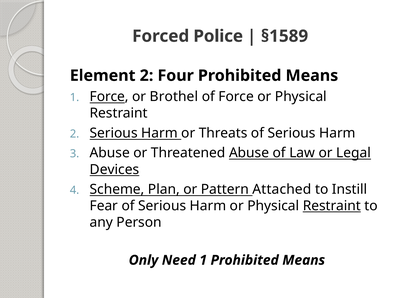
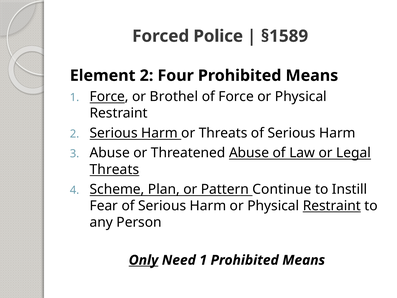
Devices at (114, 169): Devices -> Threats
Attached: Attached -> Continue
Only underline: none -> present
